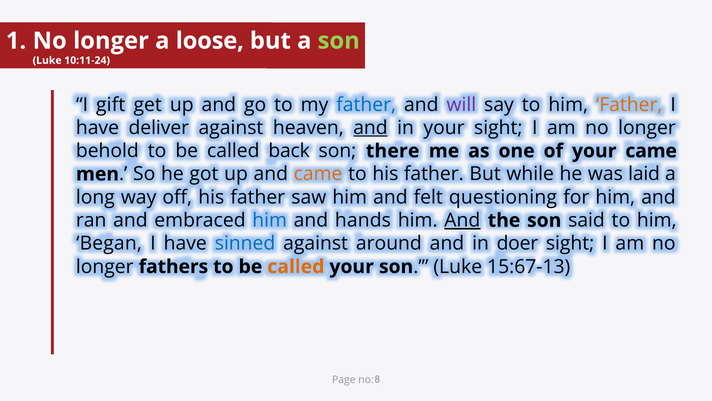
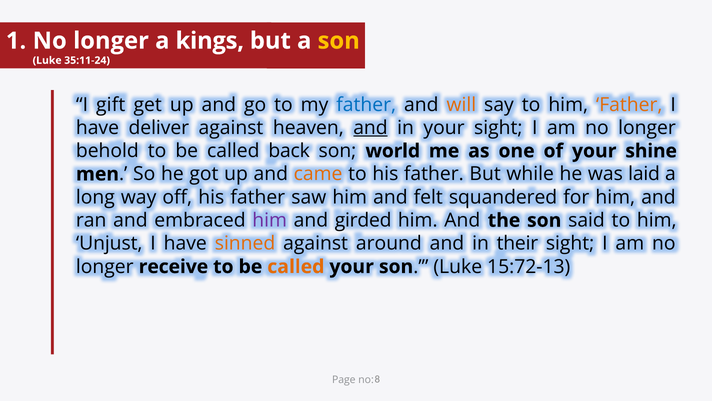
loose: loose -> kings
son at (339, 41) colour: light green -> yellow
10:11-24: 10:11-24 -> 35:11-24
will colour: purple -> orange
there: there -> world
your came: came -> shine
questioning: questioning -> squandered
him at (270, 221) colour: blue -> purple
hands: hands -> girded
And at (462, 221) underline: present -> none
Began: Began -> Unjust
sinned colour: blue -> orange
doer: doer -> their
fathers: fathers -> receive
15:67-13: 15:67-13 -> 15:72-13
